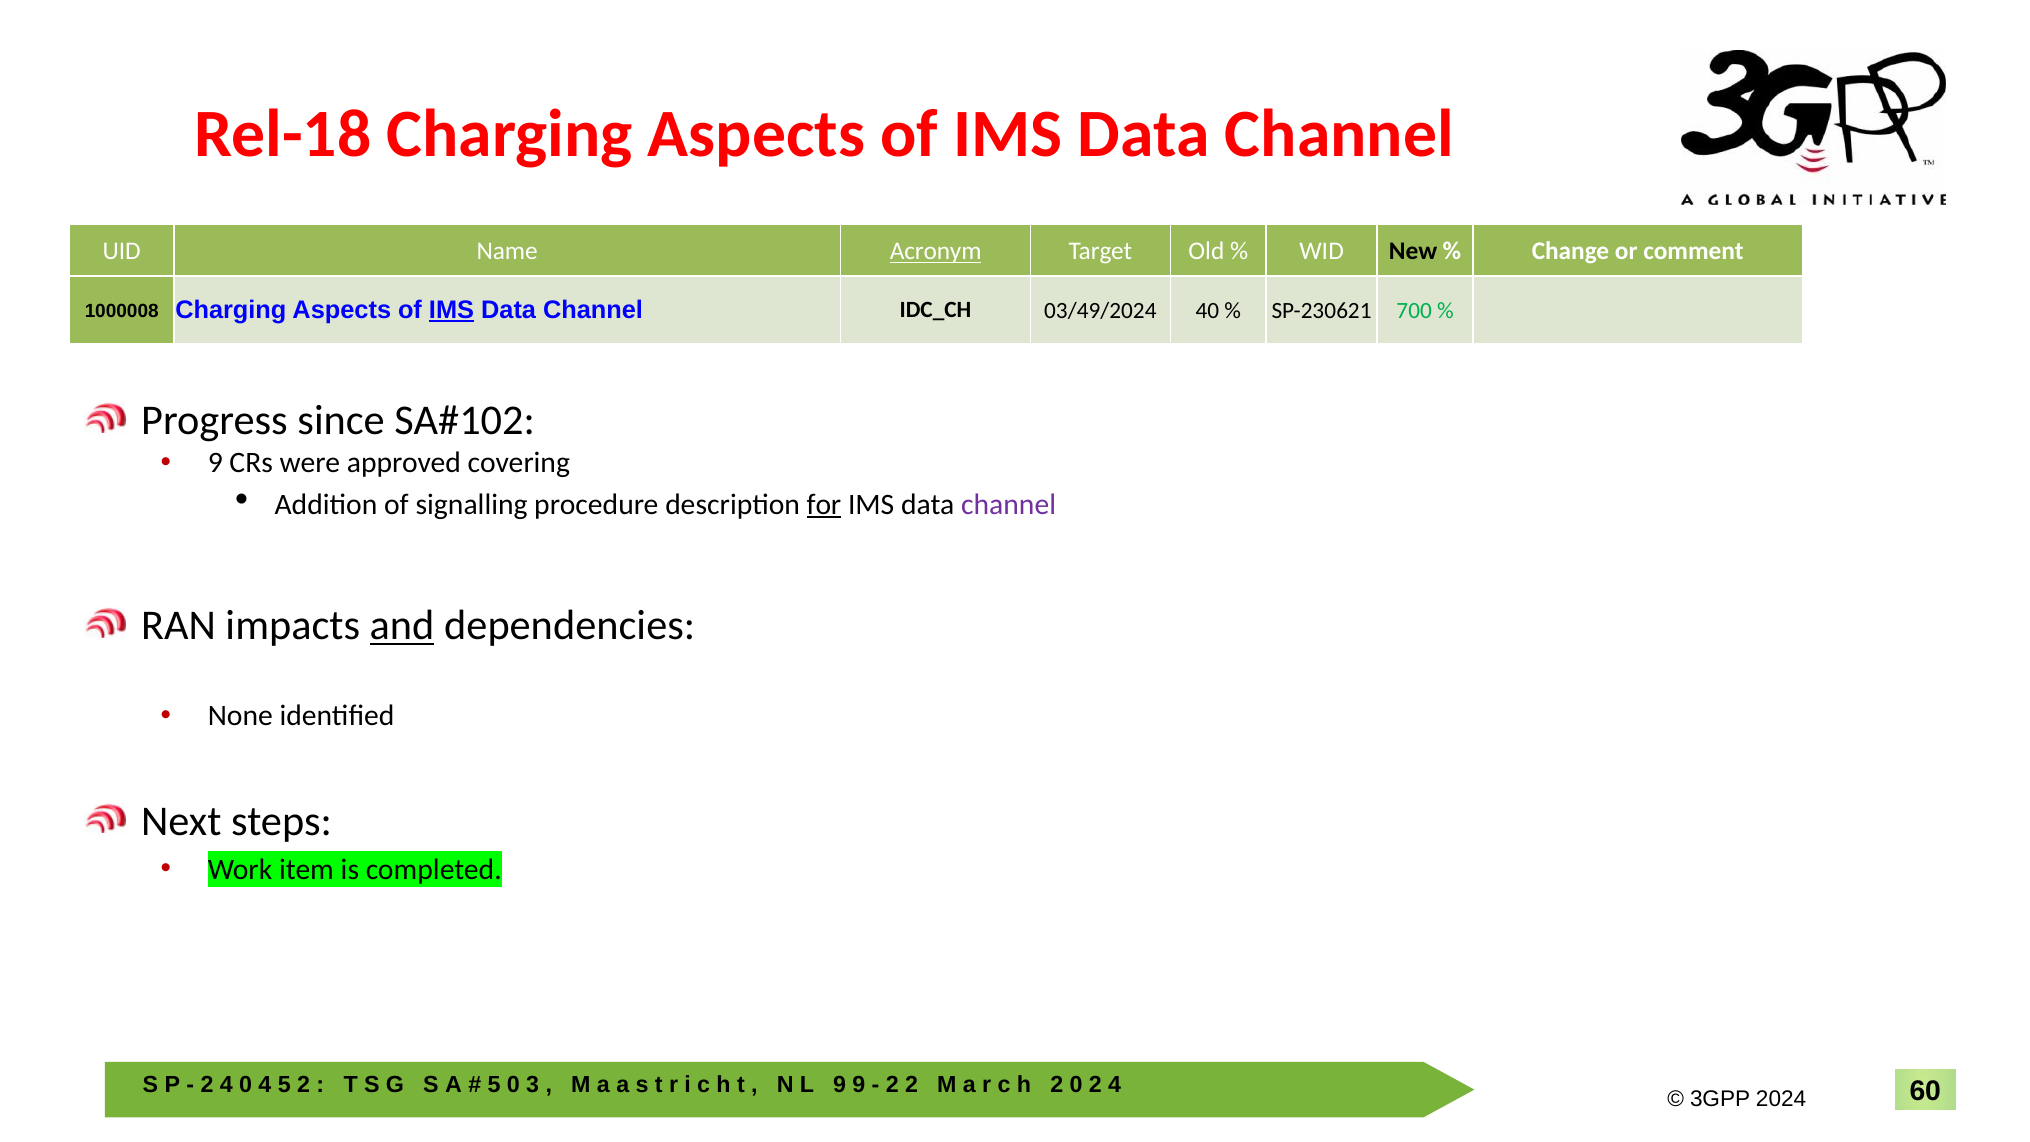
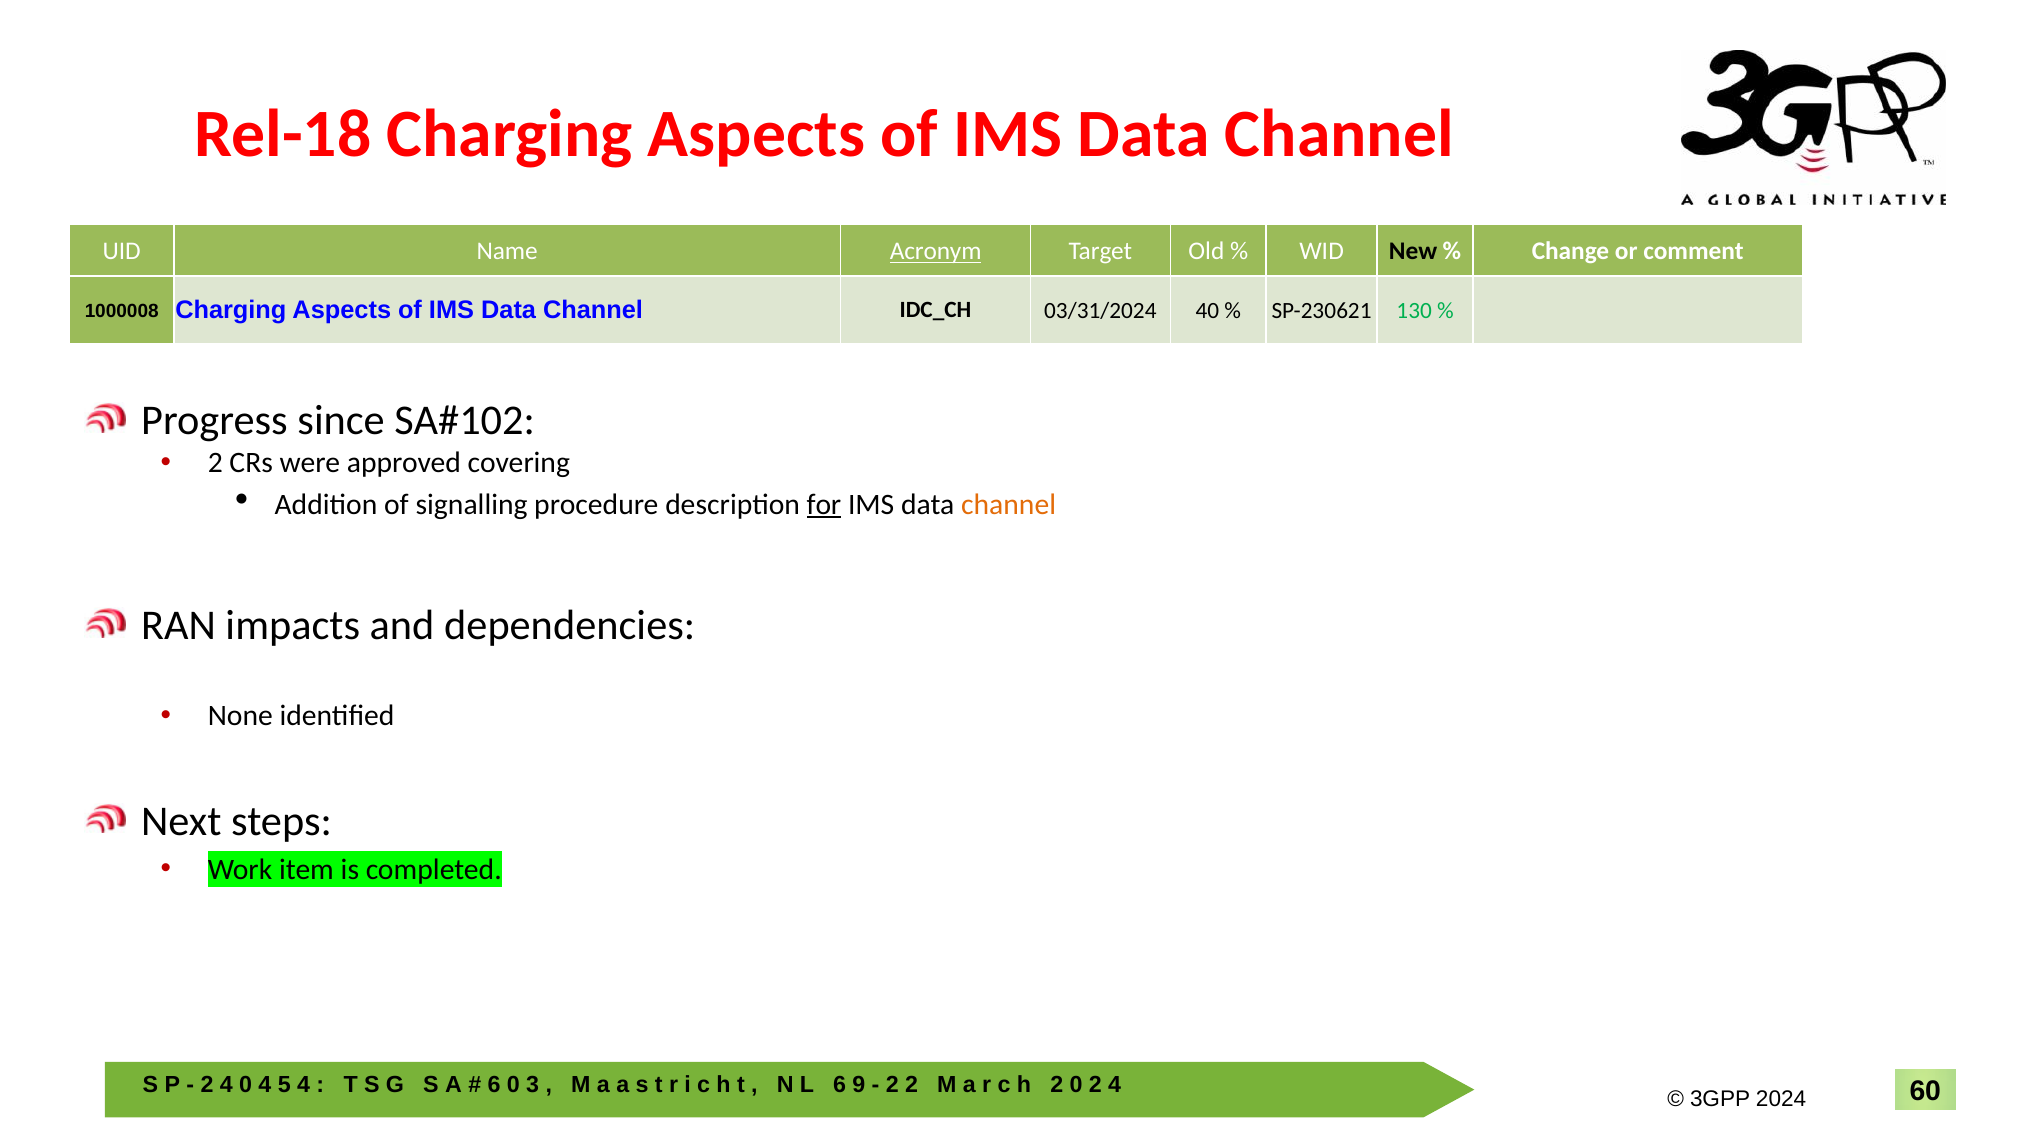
IMS at (452, 310) underline: present -> none
03/49/2024: 03/49/2024 -> 03/31/2024
700: 700 -> 130
9 at (215, 463): 9 -> 2
channel at (1009, 505) colour: purple -> orange
and underline: present -> none
2 at (304, 1084): 2 -> 4
5 at (494, 1084): 5 -> 6
9 at (840, 1084): 9 -> 6
